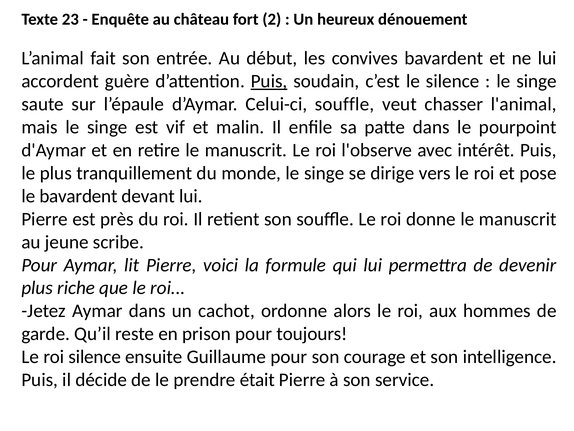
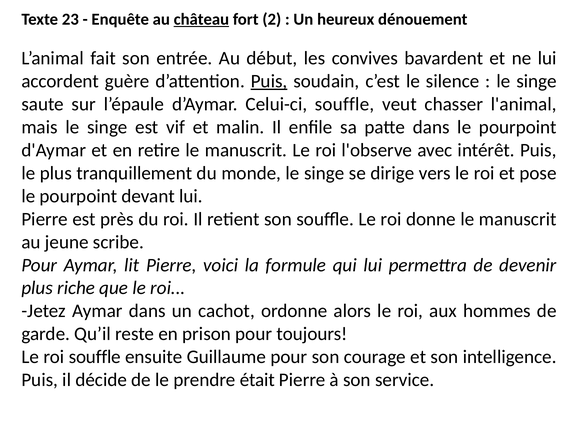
château underline: none -> present
bavardent at (78, 196): bavardent -> pourpoint
roi silence: silence -> souffle
